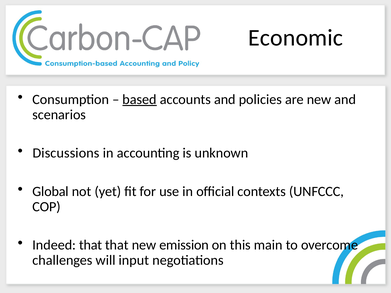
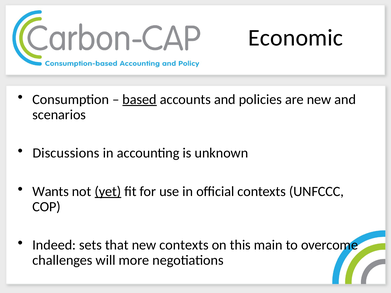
Global: Global -> Wants
yet underline: none -> present
Indeed that: that -> sets
new emission: emission -> contexts
input: input -> more
